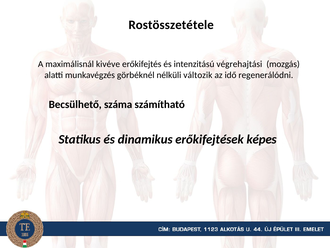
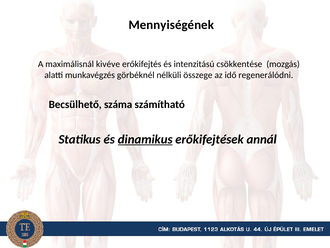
Rostösszetétele: Rostösszetétele -> Mennyiségének
végrehajtási: végrehajtási -> csökkentése
változik: változik -> összege
dinamikus underline: none -> present
képes: képes -> annál
